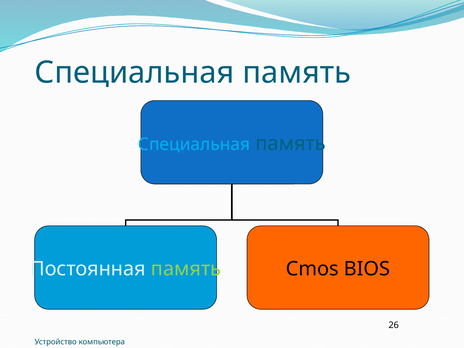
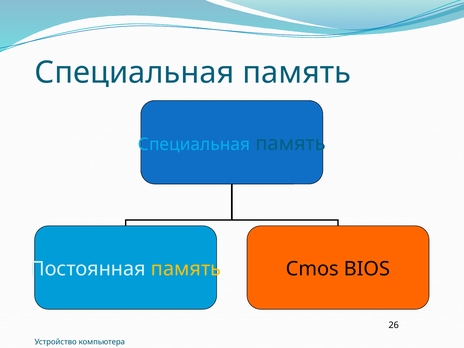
память at (186, 269) colour: light green -> yellow
